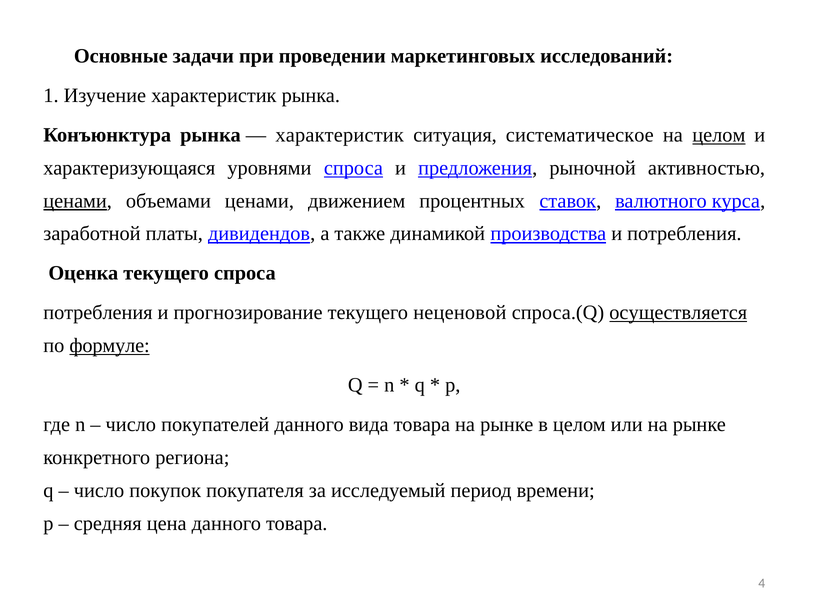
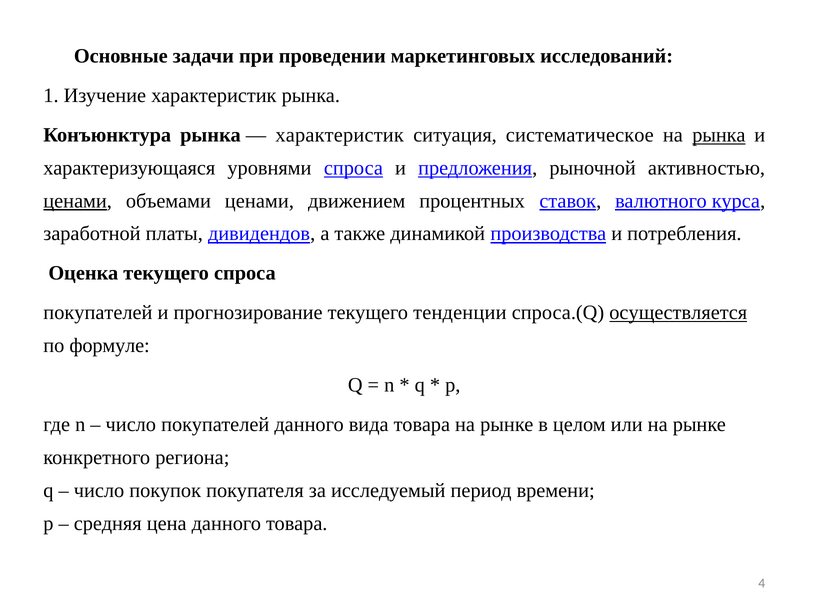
на целом: целом -> рынка
потребления at (98, 312): потребления -> покупателей
неценовой: неценовой -> тенденции
формуле underline: present -> none
